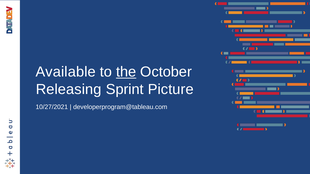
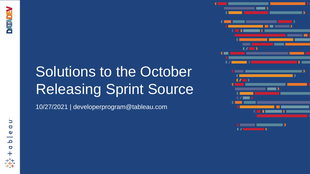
Available: Available -> Solutions
the underline: present -> none
Picture: Picture -> Source
